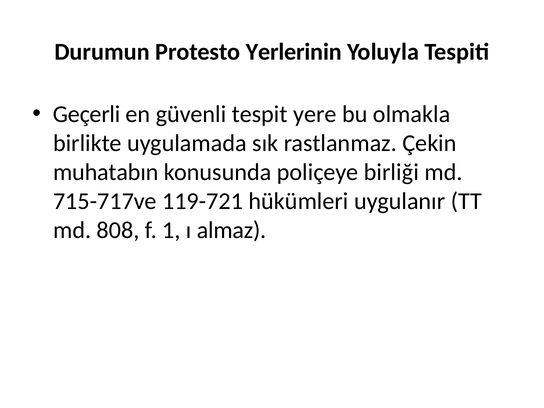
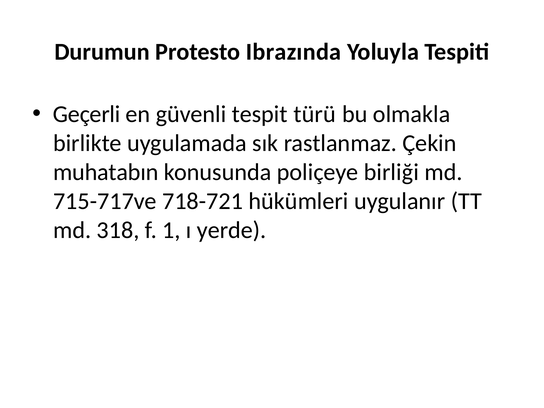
Yerlerinin: Yerlerinin -> Ibrazında
yere: yere -> türü
119-721: 119-721 -> 718-721
808: 808 -> 318
almaz: almaz -> yerde
